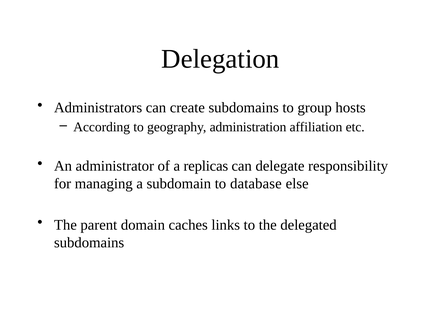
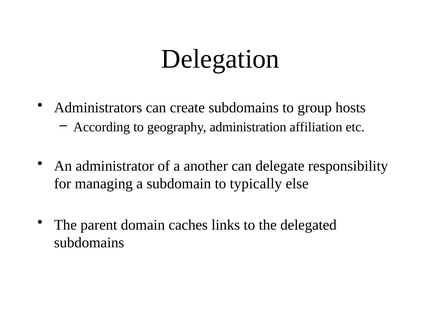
replicas: replicas -> another
database: database -> typically
